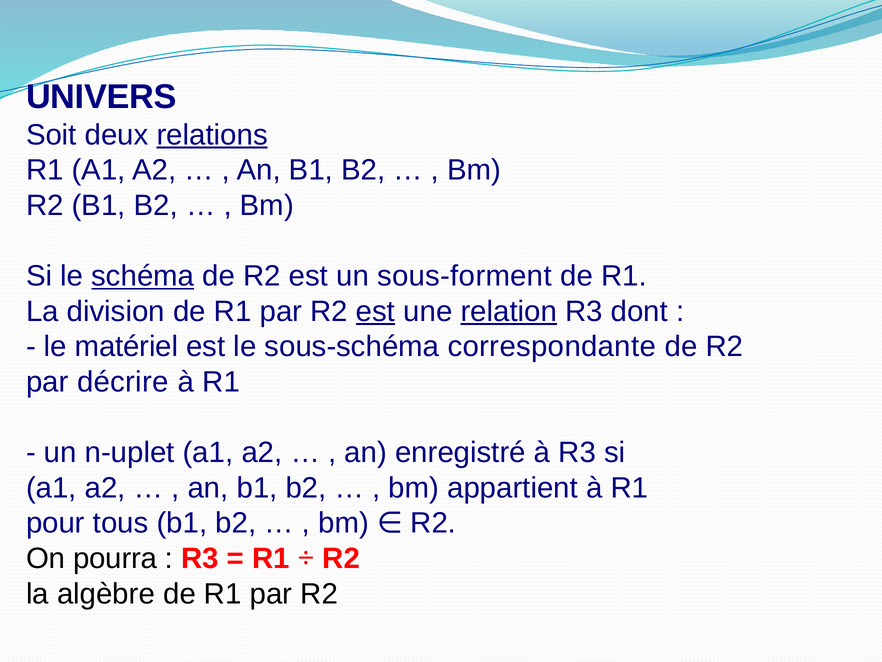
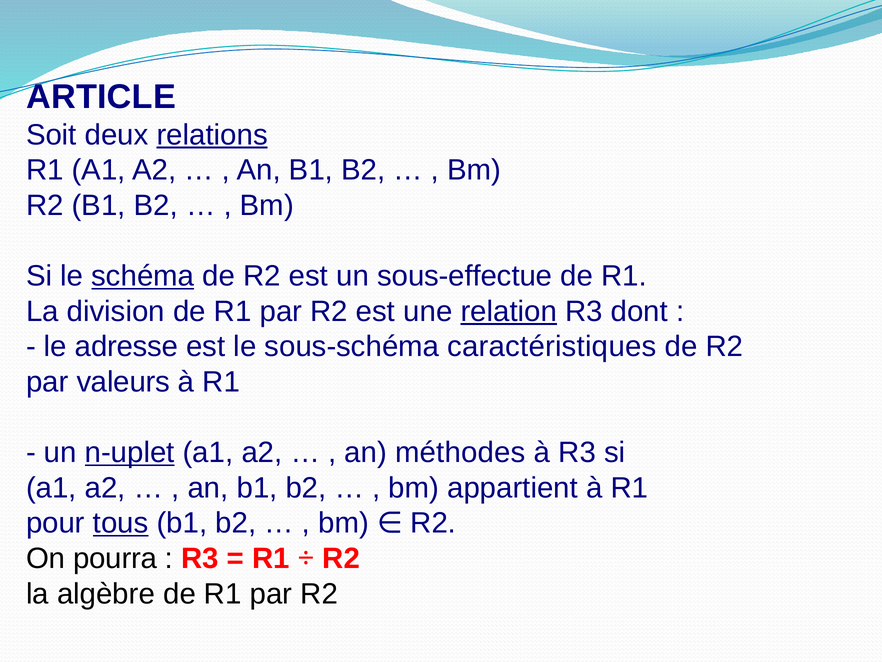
UNIVERS: UNIVERS -> ARTICLE
sous-forment: sous-forment -> sous-effectue
est at (376, 311) underline: present -> none
matériel: matériel -> adresse
correspondante: correspondante -> caractéristiques
décrire: décrire -> valeurs
n-uplet underline: none -> present
enregistré: enregistré -> méthodes
tous underline: none -> present
